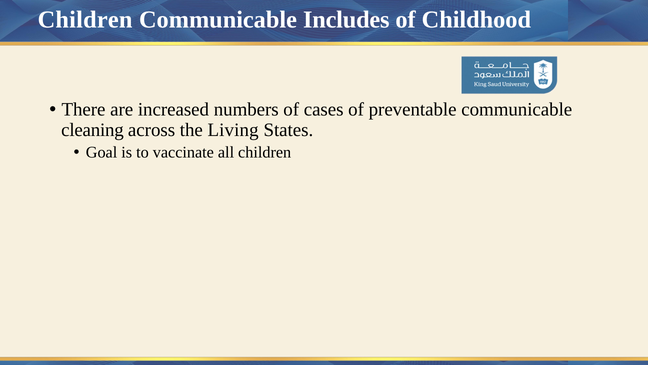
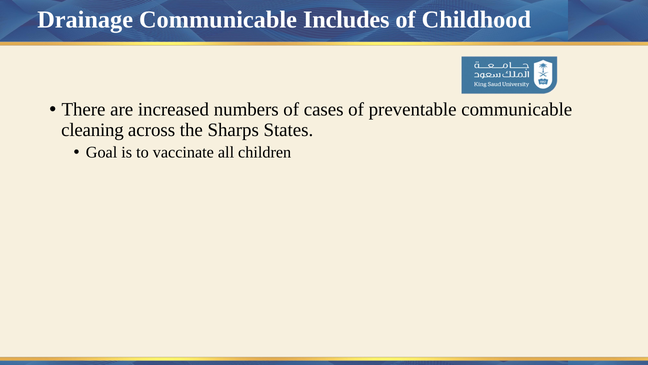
Children at (85, 20): Children -> Drainage
Living: Living -> Sharps
